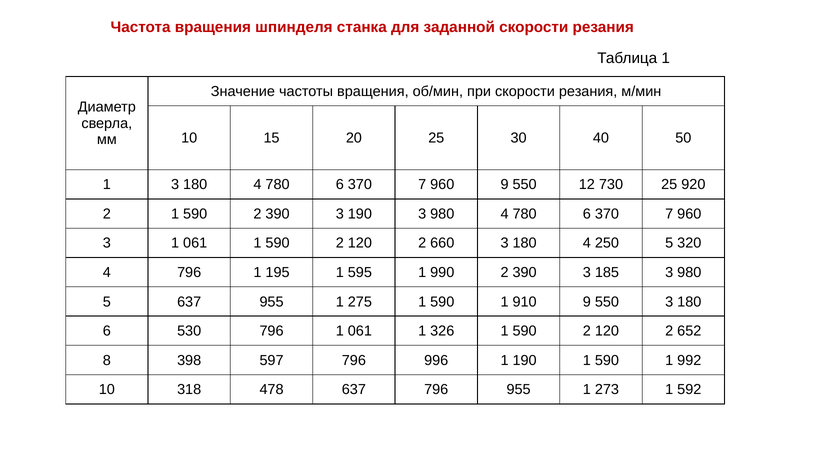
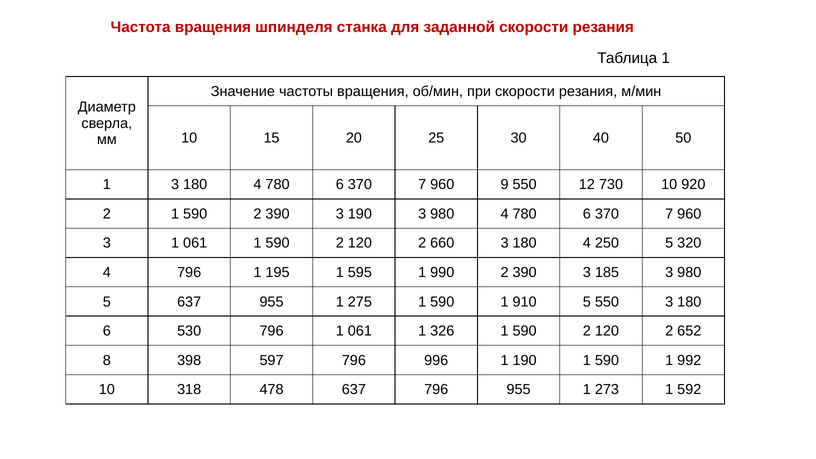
730 25: 25 -> 10
910 9: 9 -> 5
